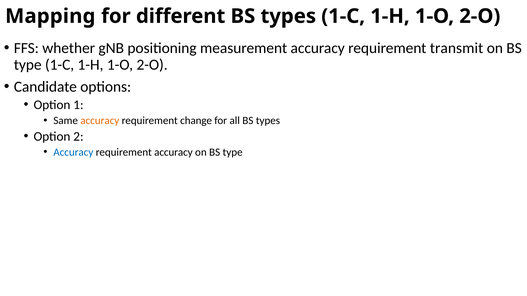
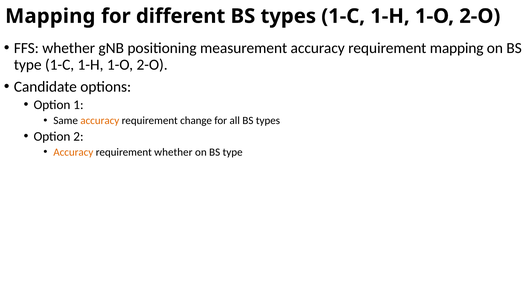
requirement transmit: transmit -> mapping
Accuracy at (73, 152) colour: blue -> orange
requirement accuracy: accuracy -> whether
